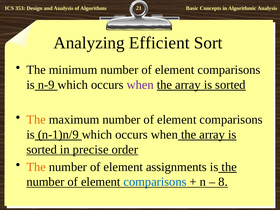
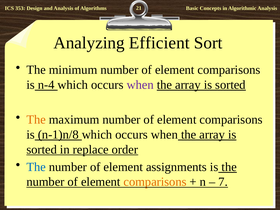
n-9: n-9 -> n-4
n-1)n/9: n-1)n/9 -> n-1)n/8
precise: precise -> replace
The at (36, 167) colour: orange -> blue
comparisons at (155, 182) colour: blue -> orange
8: 8 -> 7
